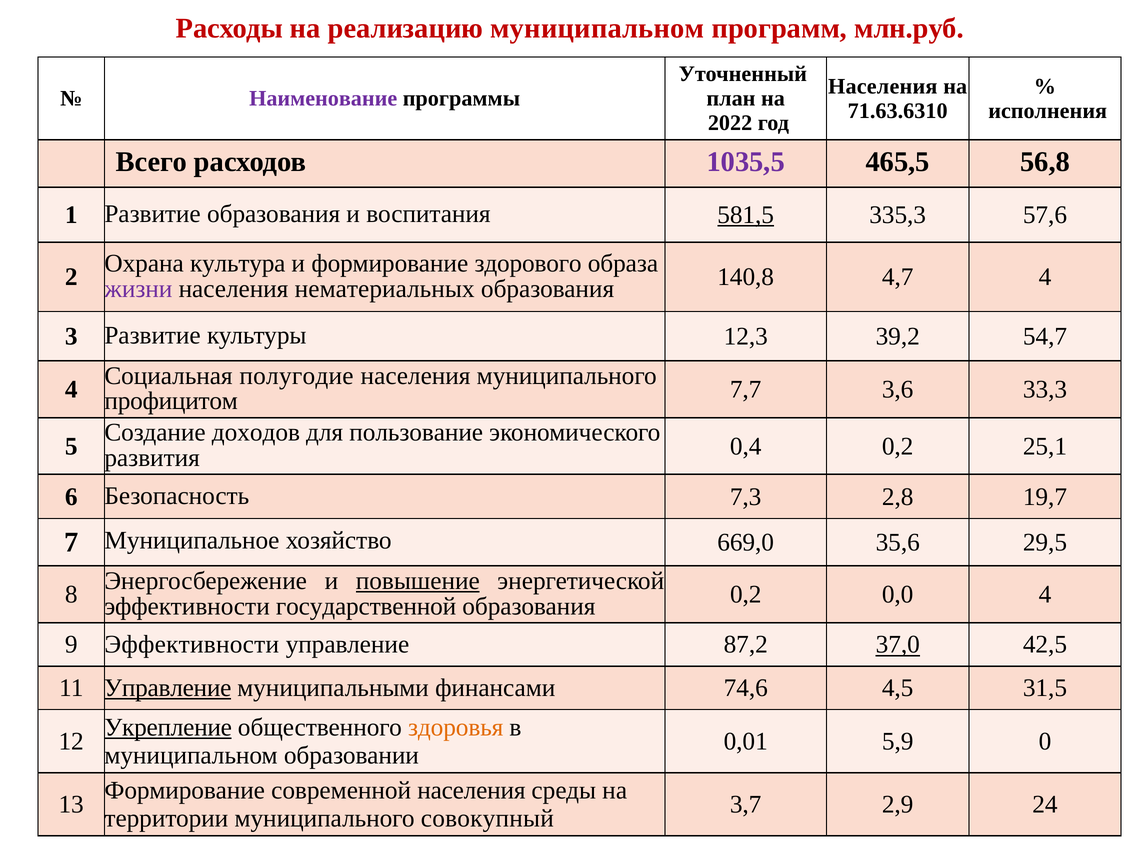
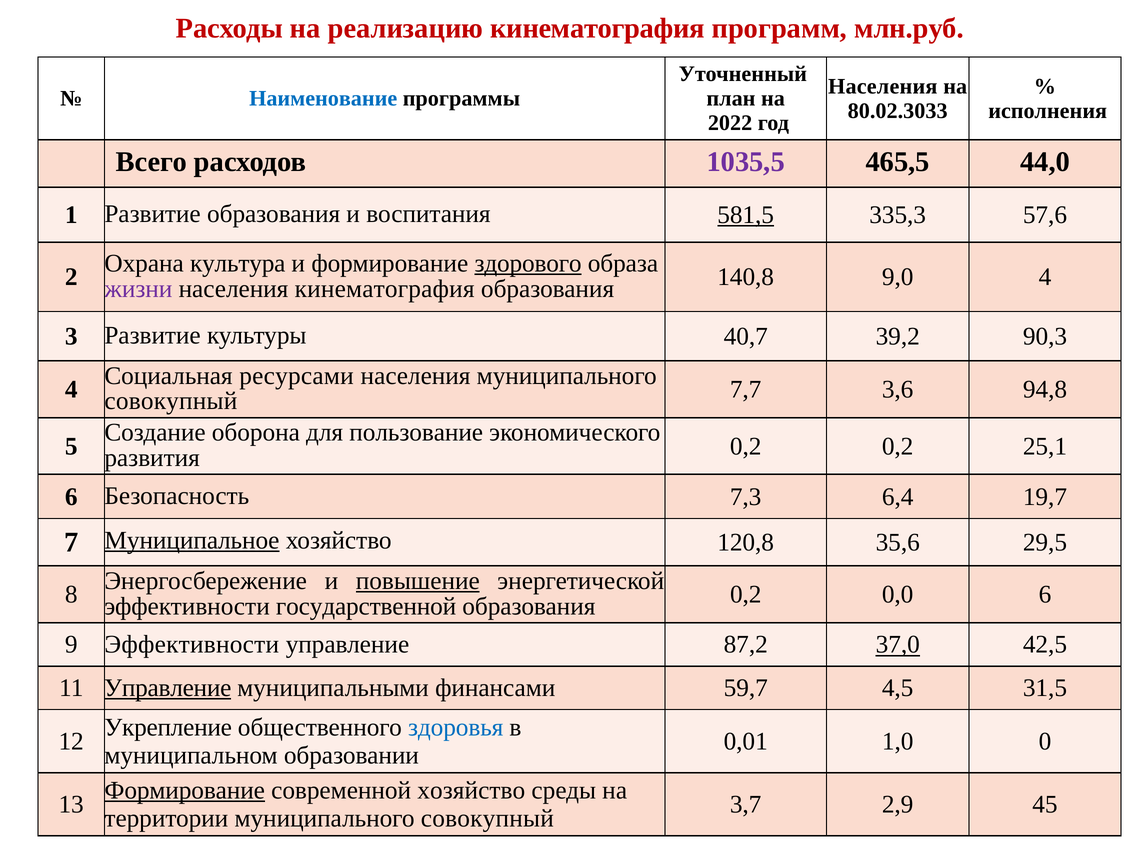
реализацию муниципальном: муниципальном -> кинематография
Наименование colour: purple -> blue
71.63.6310: 71.63.6310 -> 80.02.3033
56,8: 56,8 -> 44,0
здорового underline: none -> present
населения нематериальных: нематериальных -> кинематография
4,7: 4,7 -> 9,0
12,3: 12,3 -> 40,7
54,7: 54,7 -> 90,3
полугодие: полугодие -> ресурсами
профицитом at (171, 401): профицитом -> совокупный
33,3: 33,3 -> 94,8
доходов: доходов -> оборона
развития 0,4: 0,4 -> 0,2
2,8: 2,8 -> 6,4
Муниципальное underline: none -> present
669,0: 669,0 -> 120,8
0,0 4: 4 -> 6
74,6: 74,6 -> 59,7
Укрепление underline: present -> none
здоровья colour: orange -> blue
5,9: 5,9 -> 1,0
Формирование at (185, 790) underline: none -> present
современной населения: населения -> хозяйство
24: 24 -> 45
